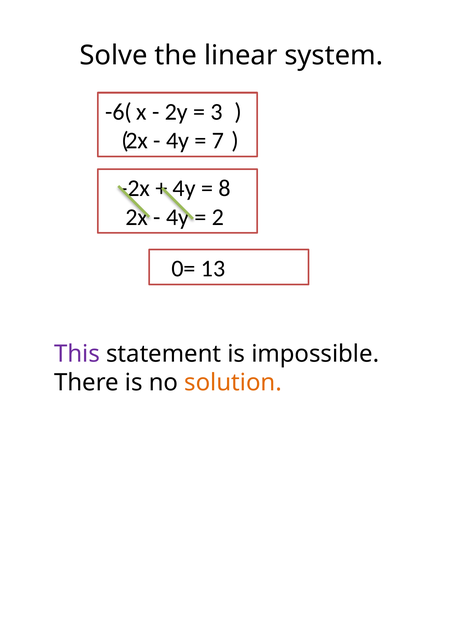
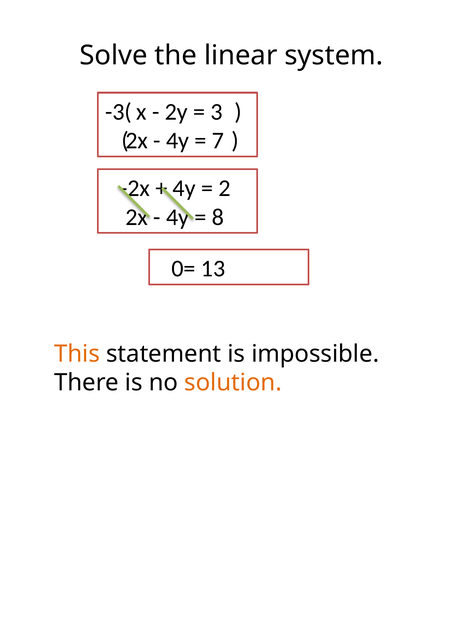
-6(: -6( -> -3(
8: 8 -> 2
2: 2 -> 8
This colour: purple -> orange
